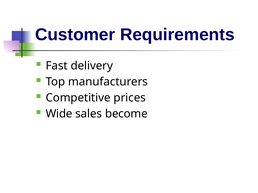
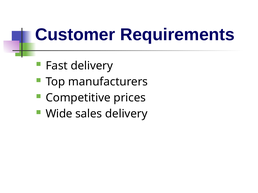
sales become: become -> delivery
